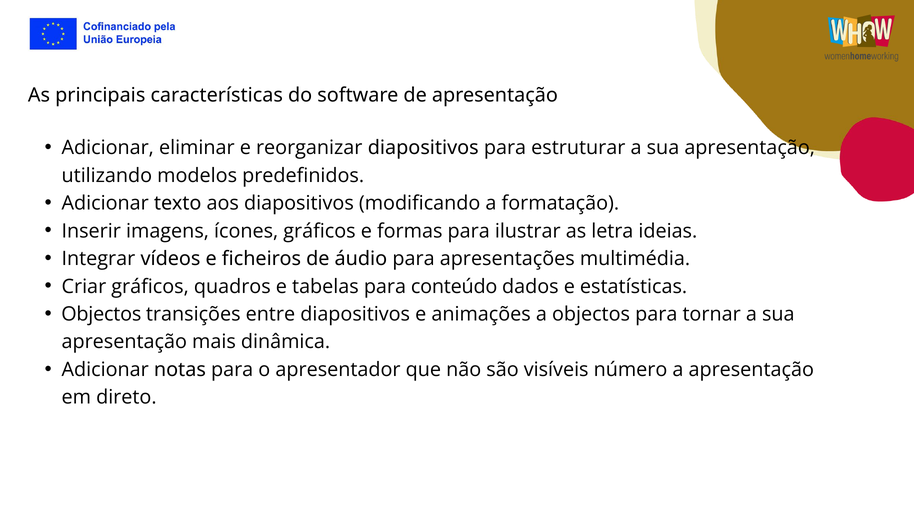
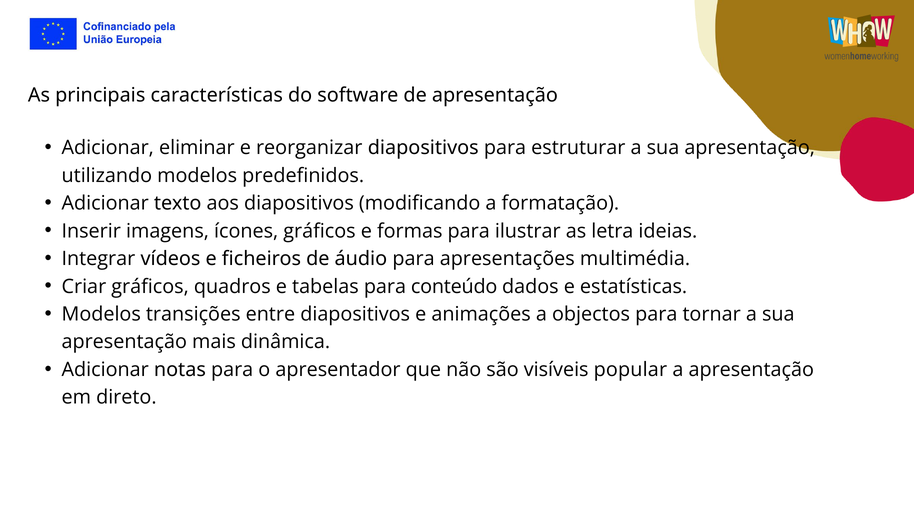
Objectos at (101, 314): Objectos -> Modelos
número: número -> popular
